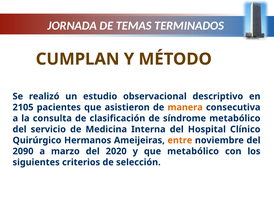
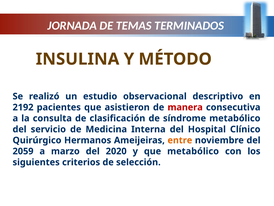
CUMPLAN: CUMPLAN -> INSULINA
2105: 2105 -> 2192
manera colour: orange -> red
2090: 2090 -> 2059
